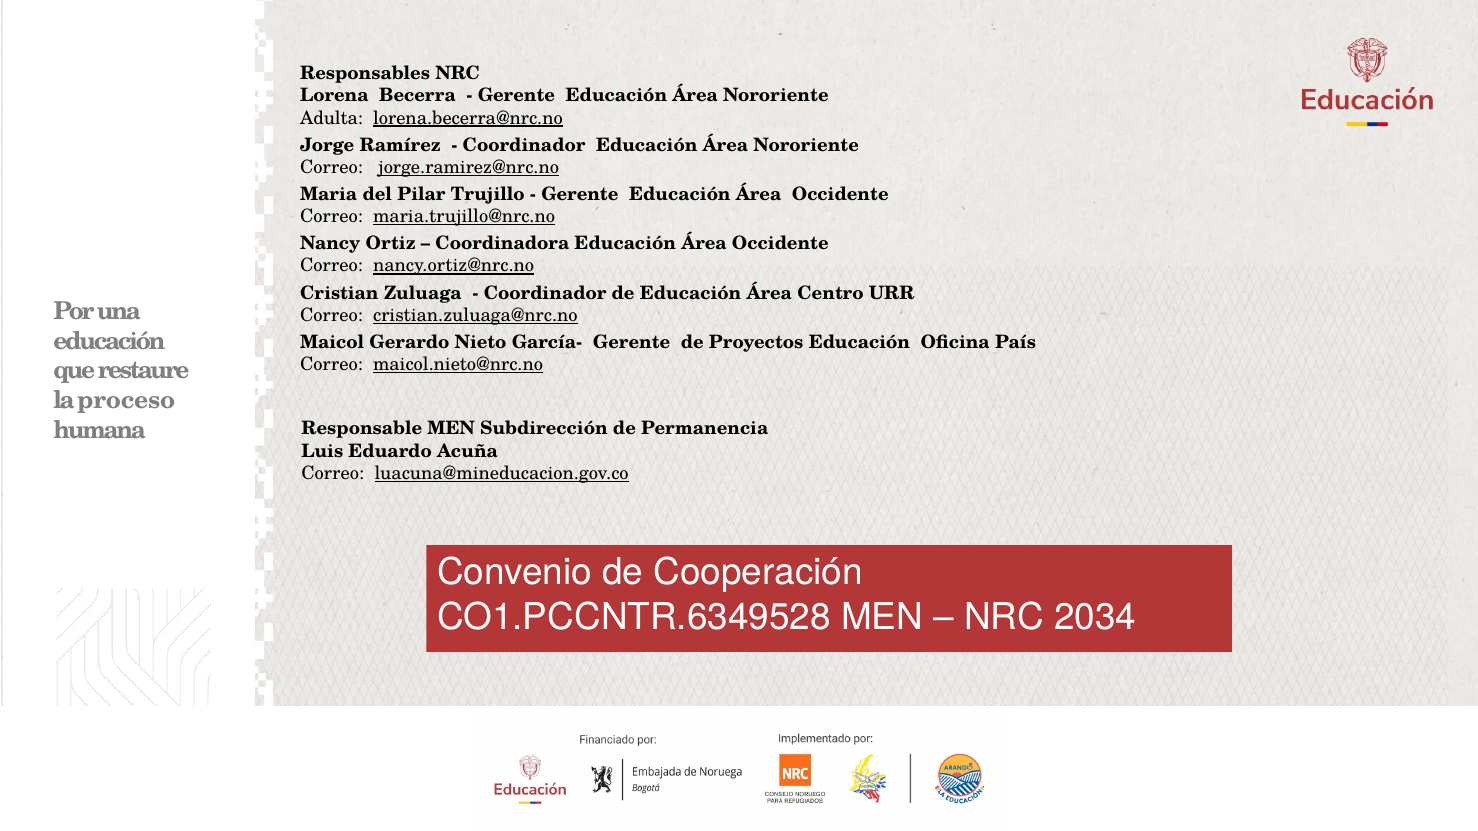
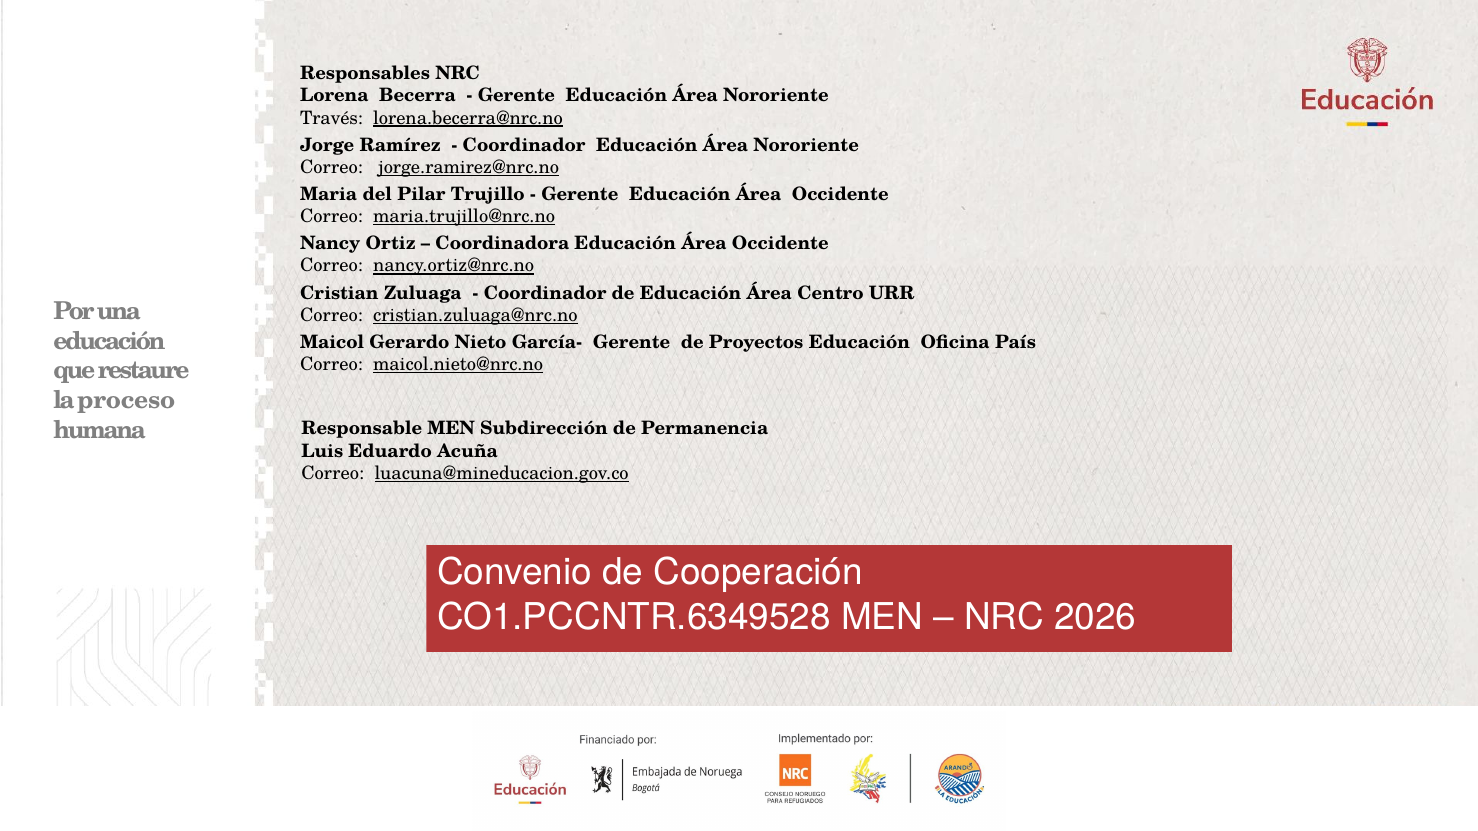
Adulta: Adulta -> Través
2034: 2034 -> 2026
